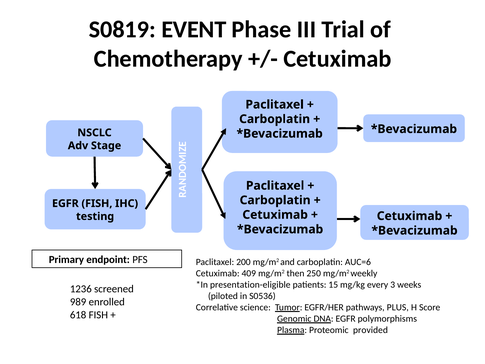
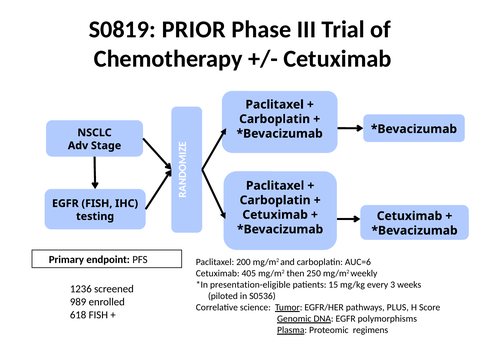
EVENT: EVENT -> PRIOR
409: 409 -> 405
provided: provided -> regimens
